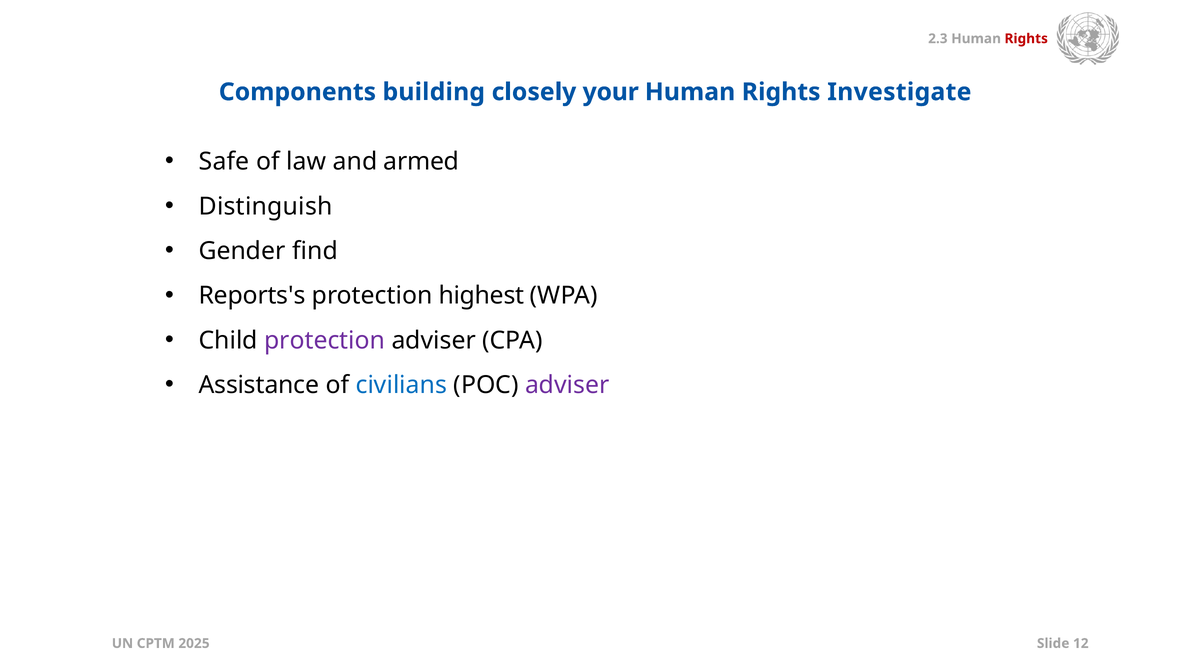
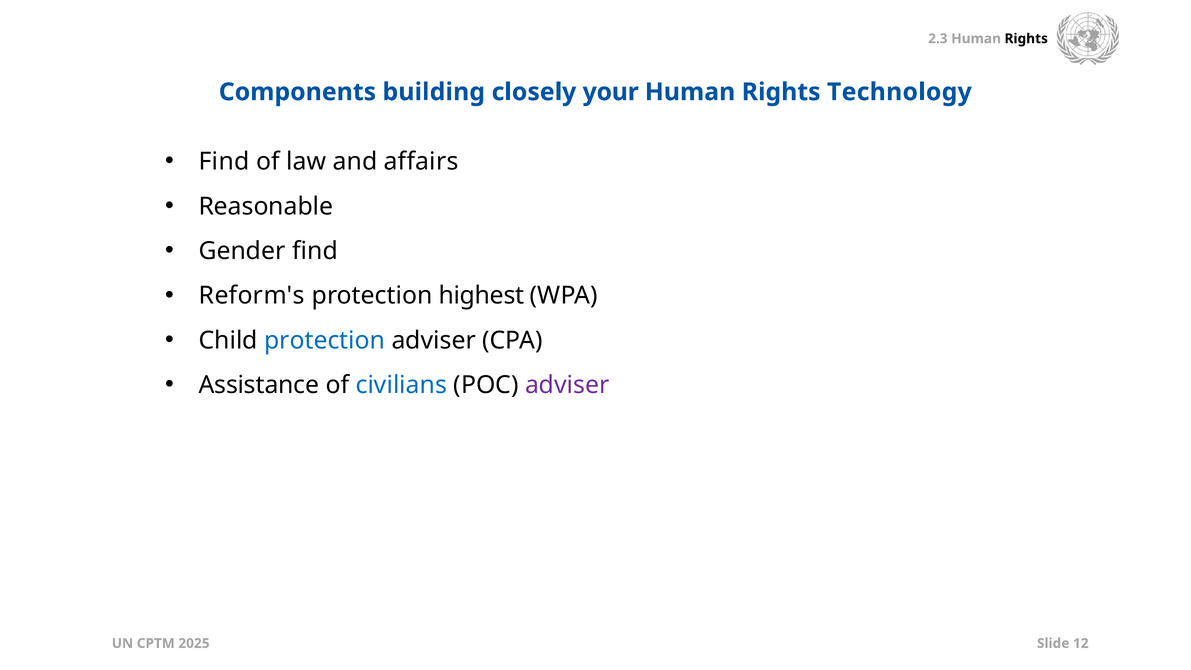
Rights at (1026, 39) colour: red -> black
Investigate: Investigate -> Technology
Safe at (224, 162): Safe -> Find
armed: armed -> affairs
Distinguish: Distinguish -> Reasonable
Reports's: Reports's -> Reform's
protection at (325, 340) colour: purple -> blue
